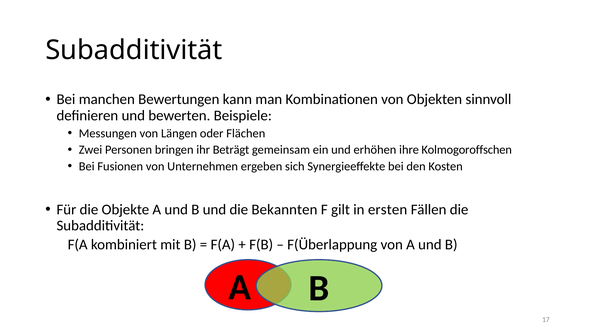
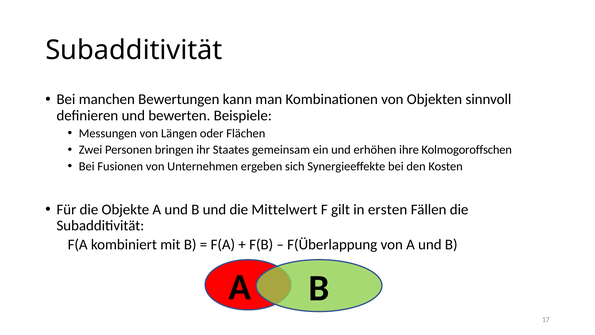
Beträgt: Beträgt -> Staates
Bekannten: Bekannten -> Mittelwert
